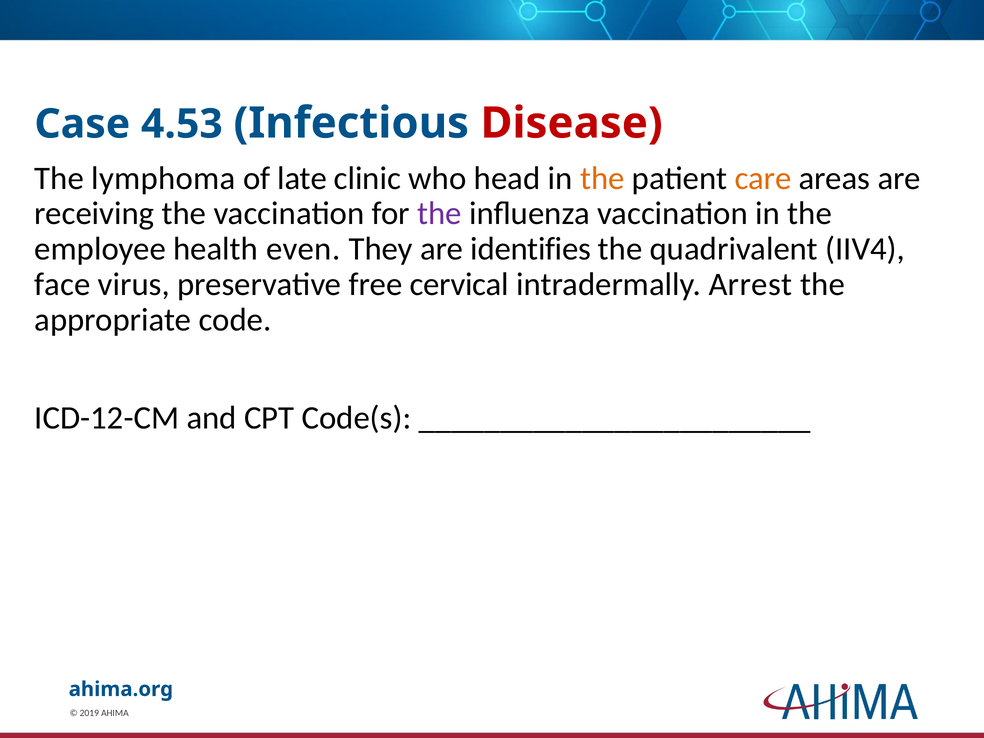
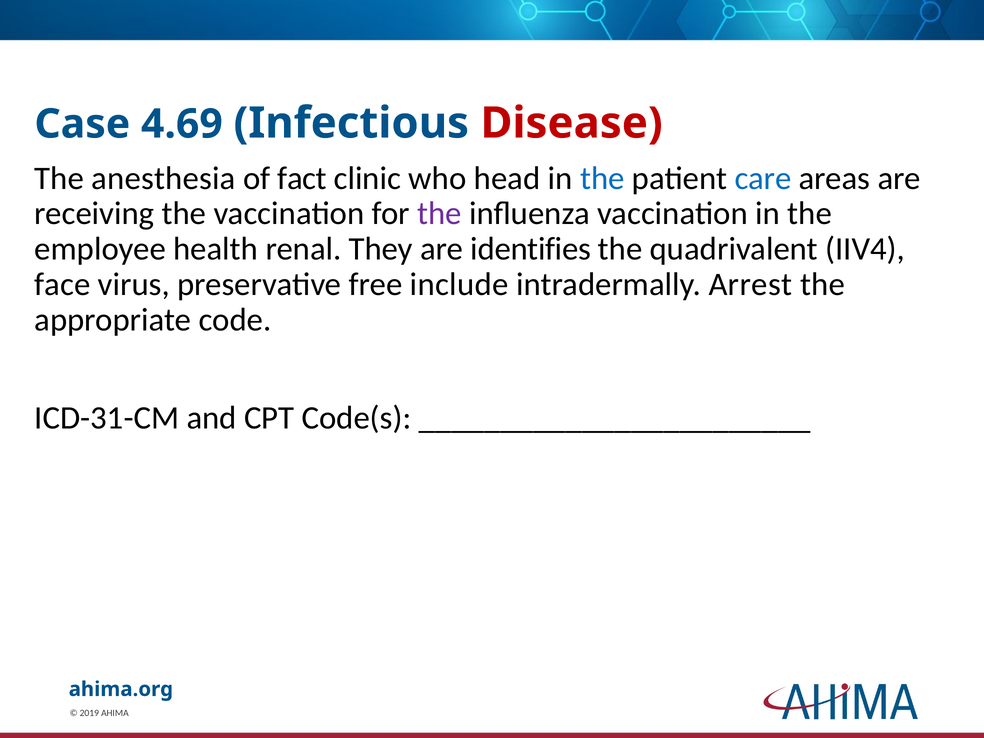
4.53: 4.53 -> 4.69
lymphoma: lymphoma -> anesthesia
late: late -> fact
the at (602, 178) colour: orange -> blue
care colour: orange -> blue
even: even -> renal
cervical: cervical -> include
ICD-12-CM: ICD-12-CM -> ICD-31-CM
